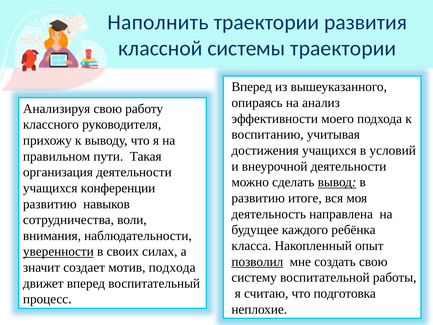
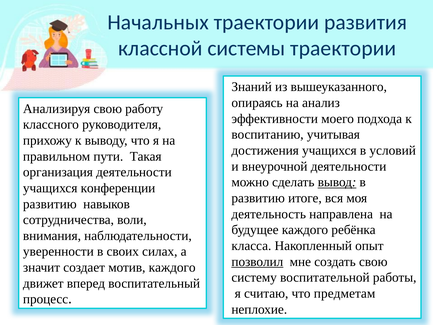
Наполнить: Наполнить -> Начальных
Вперед at (252, 87): Вперед -> Знаний
уверенности underline: present -> none
мотив подхода: подхода -> каждого
подготовка: подготовка -> предметам
